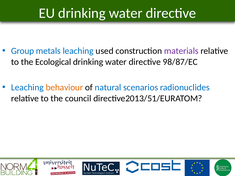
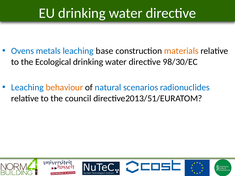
Group: Group -> Ovens
used: used -> base
materials colour: purple -> orange
98/87/EC: 98/87/EC -> 98/30/EC
